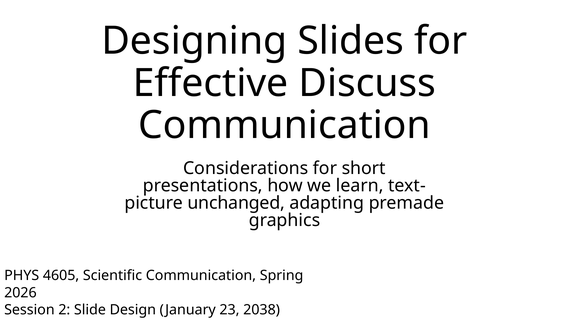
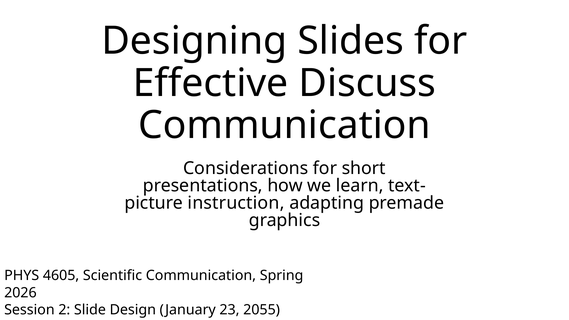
unchanged: unchanged -> instruction
2038: 2038 -> 2055
